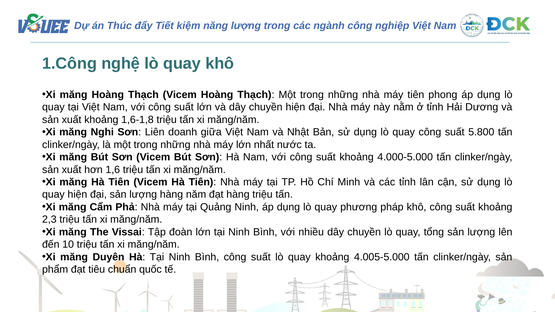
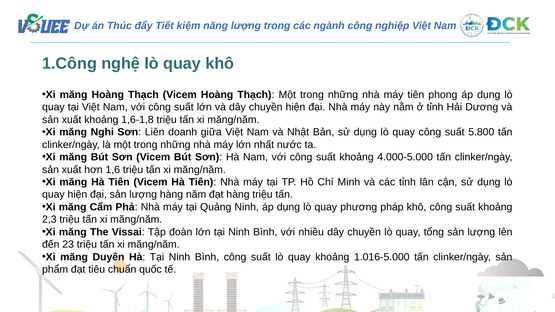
10: 10 -> 23
4.005-5.000: 4.005-5.000 -> 1.016-5.000
